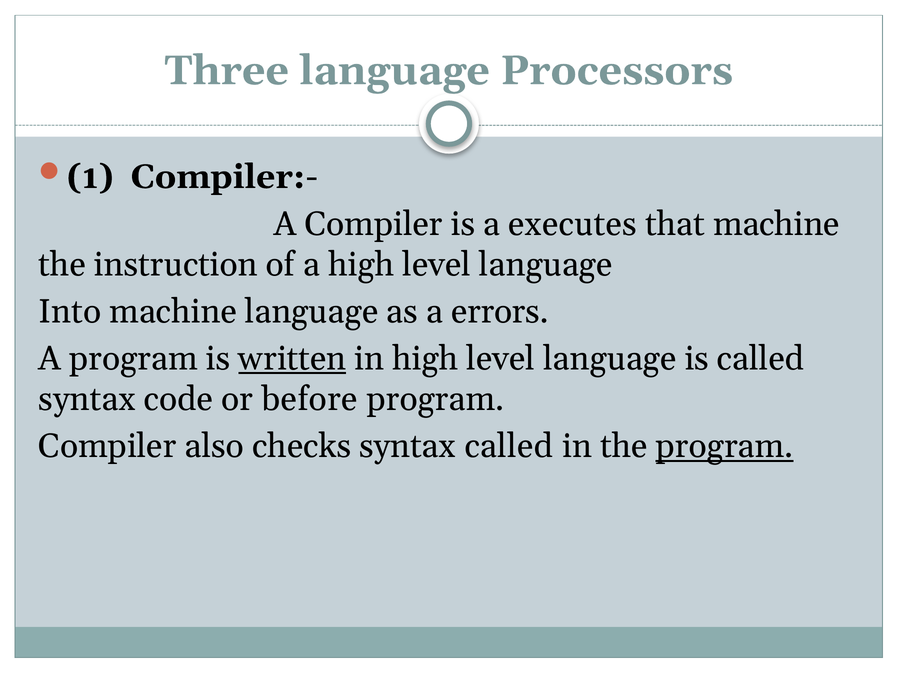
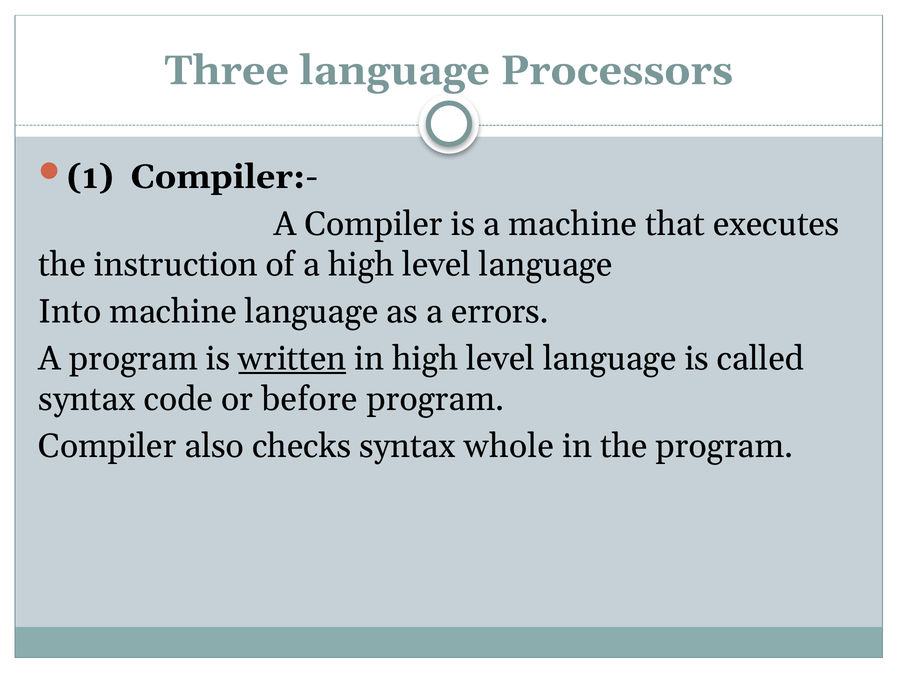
a executes: executes -> machine
that machine: machine -> executes
syntax called: called -> whole
program at (725, 447) underline: present -> none
